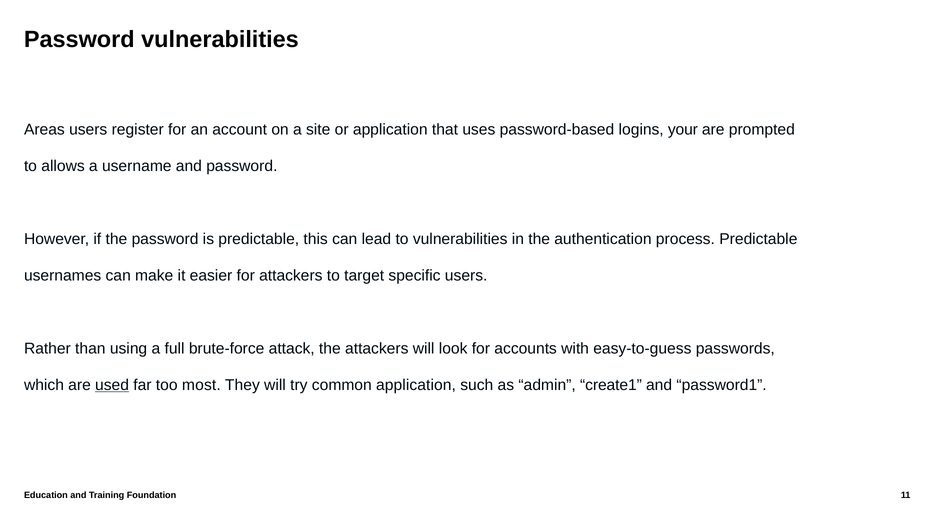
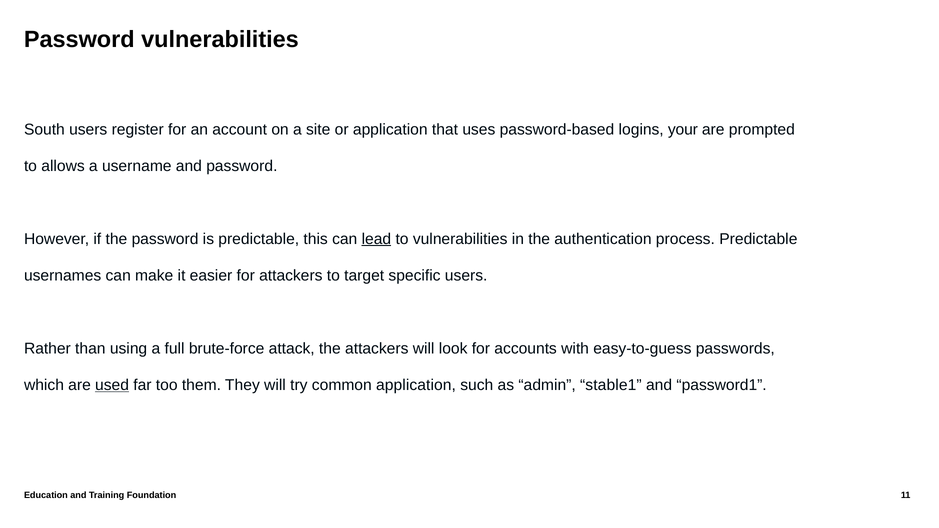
Areas: Areas -> South
lead underline: none -> present
most: most -> them
create1: create1 -> stable1
